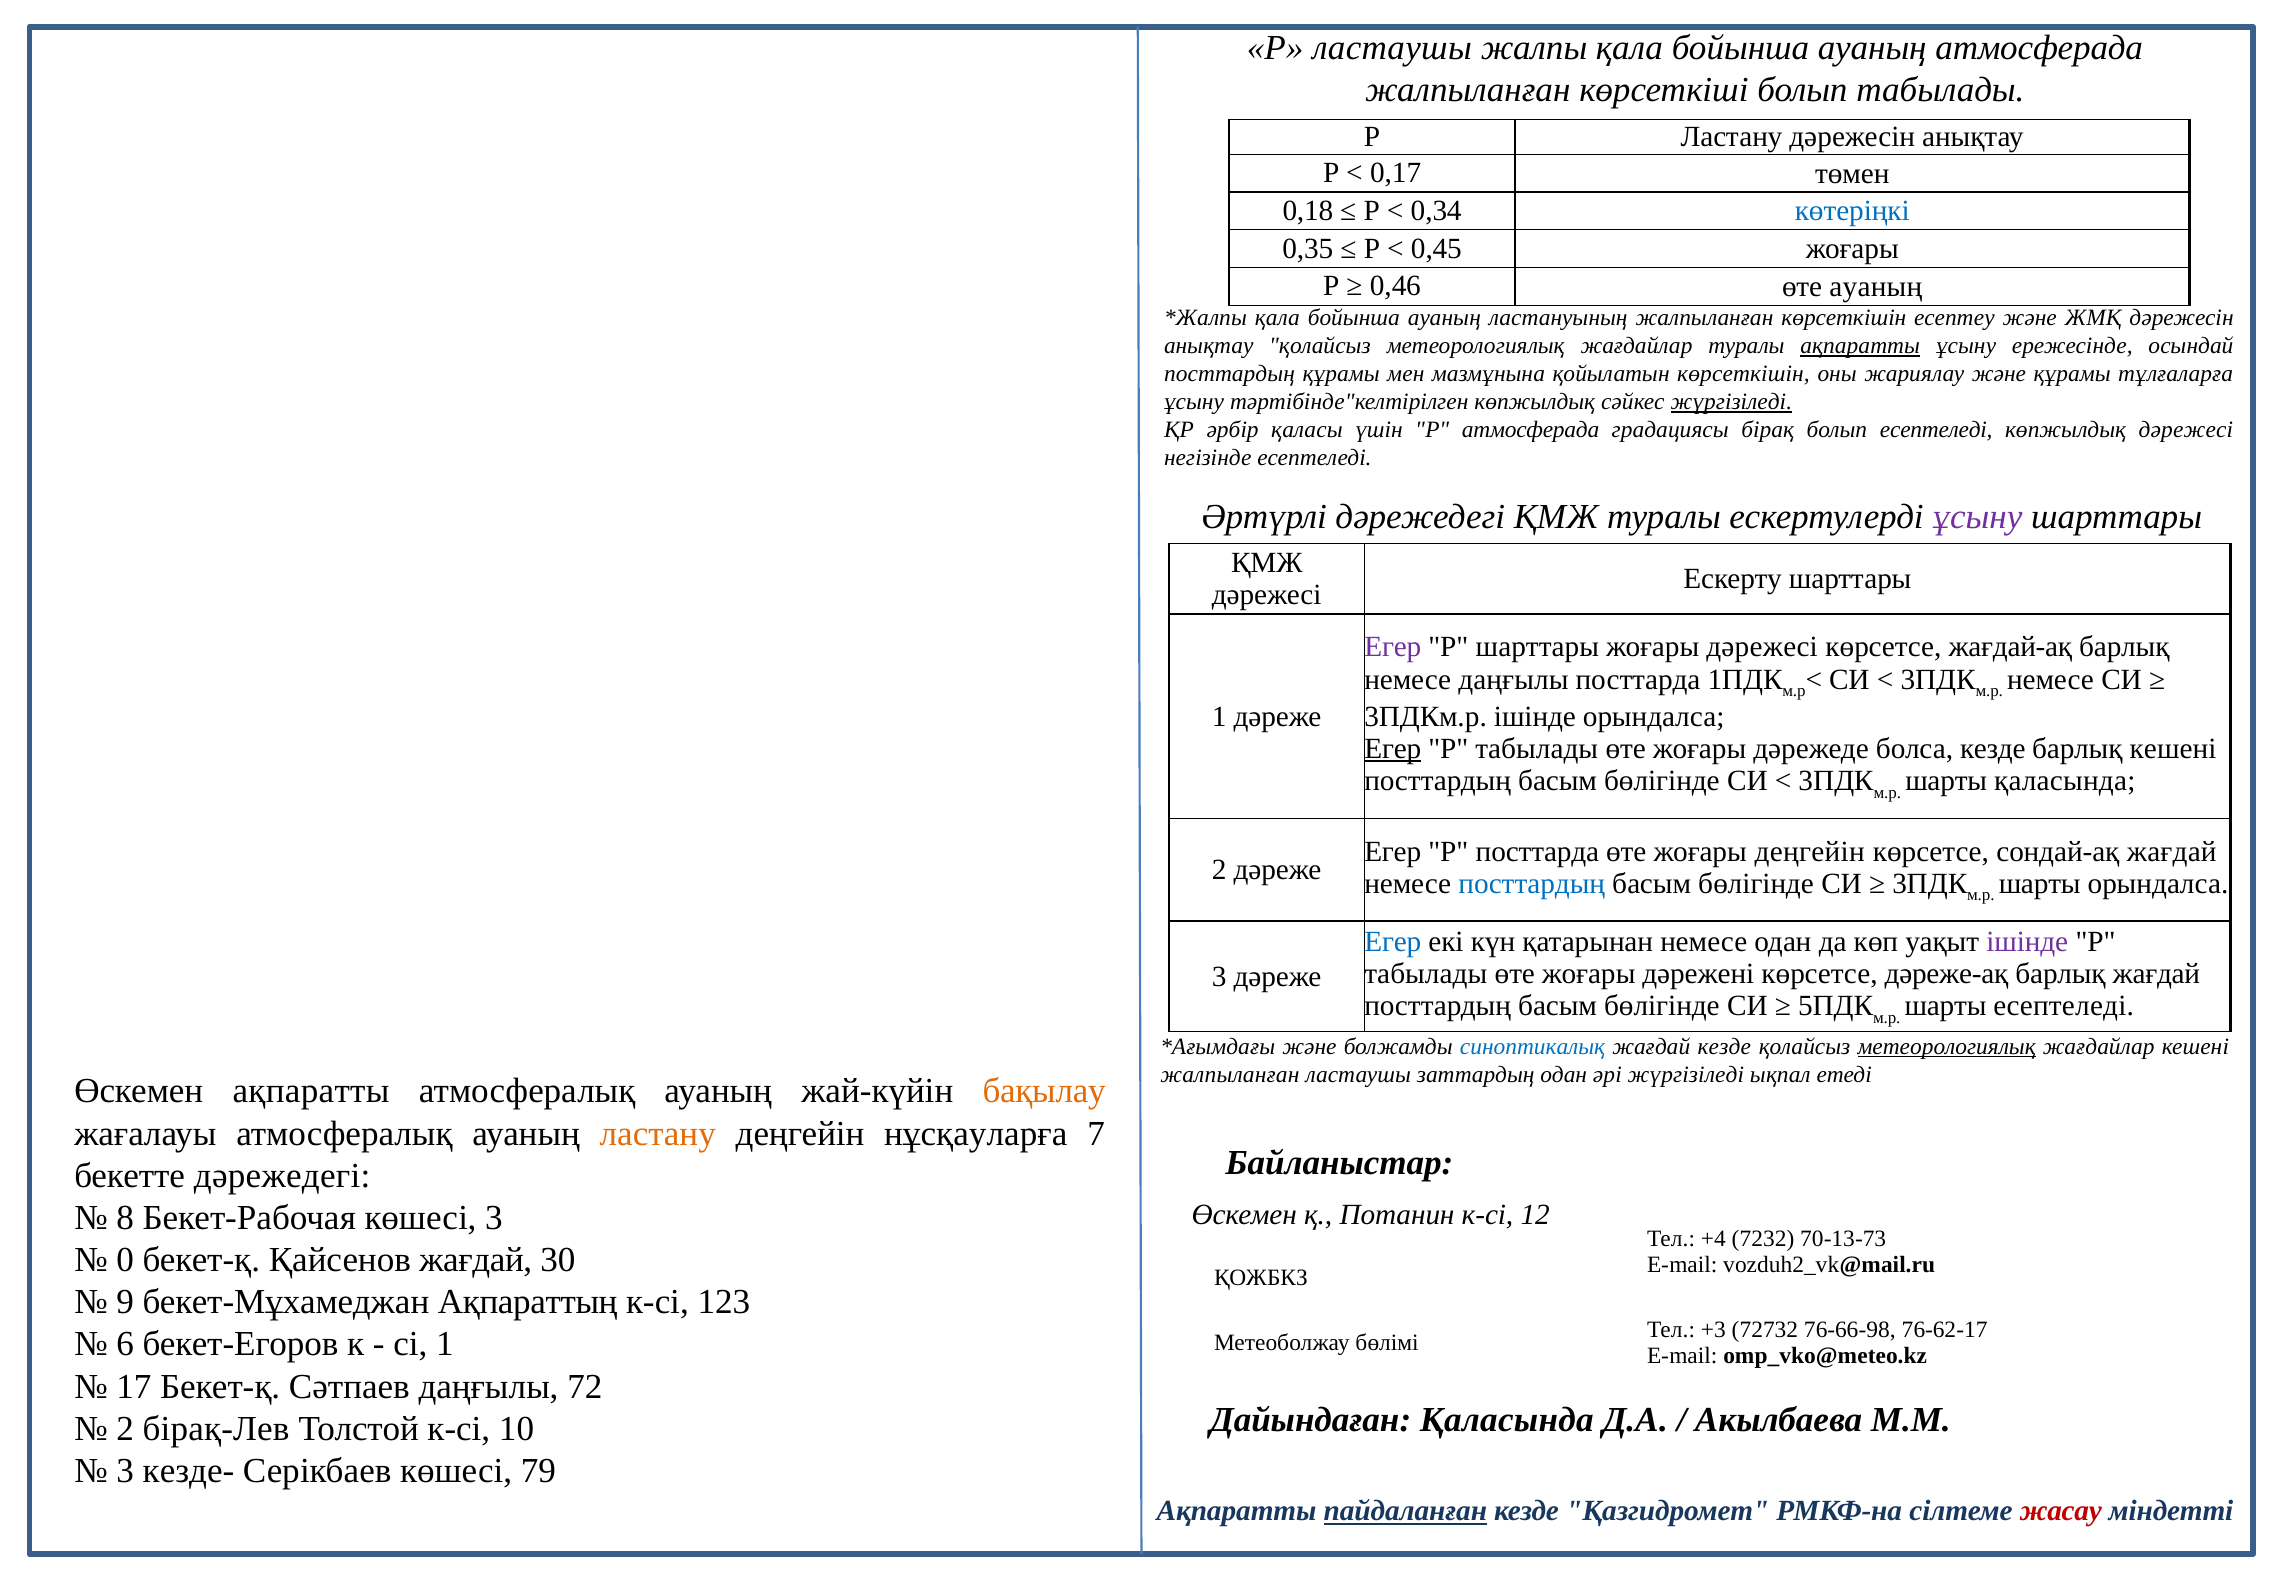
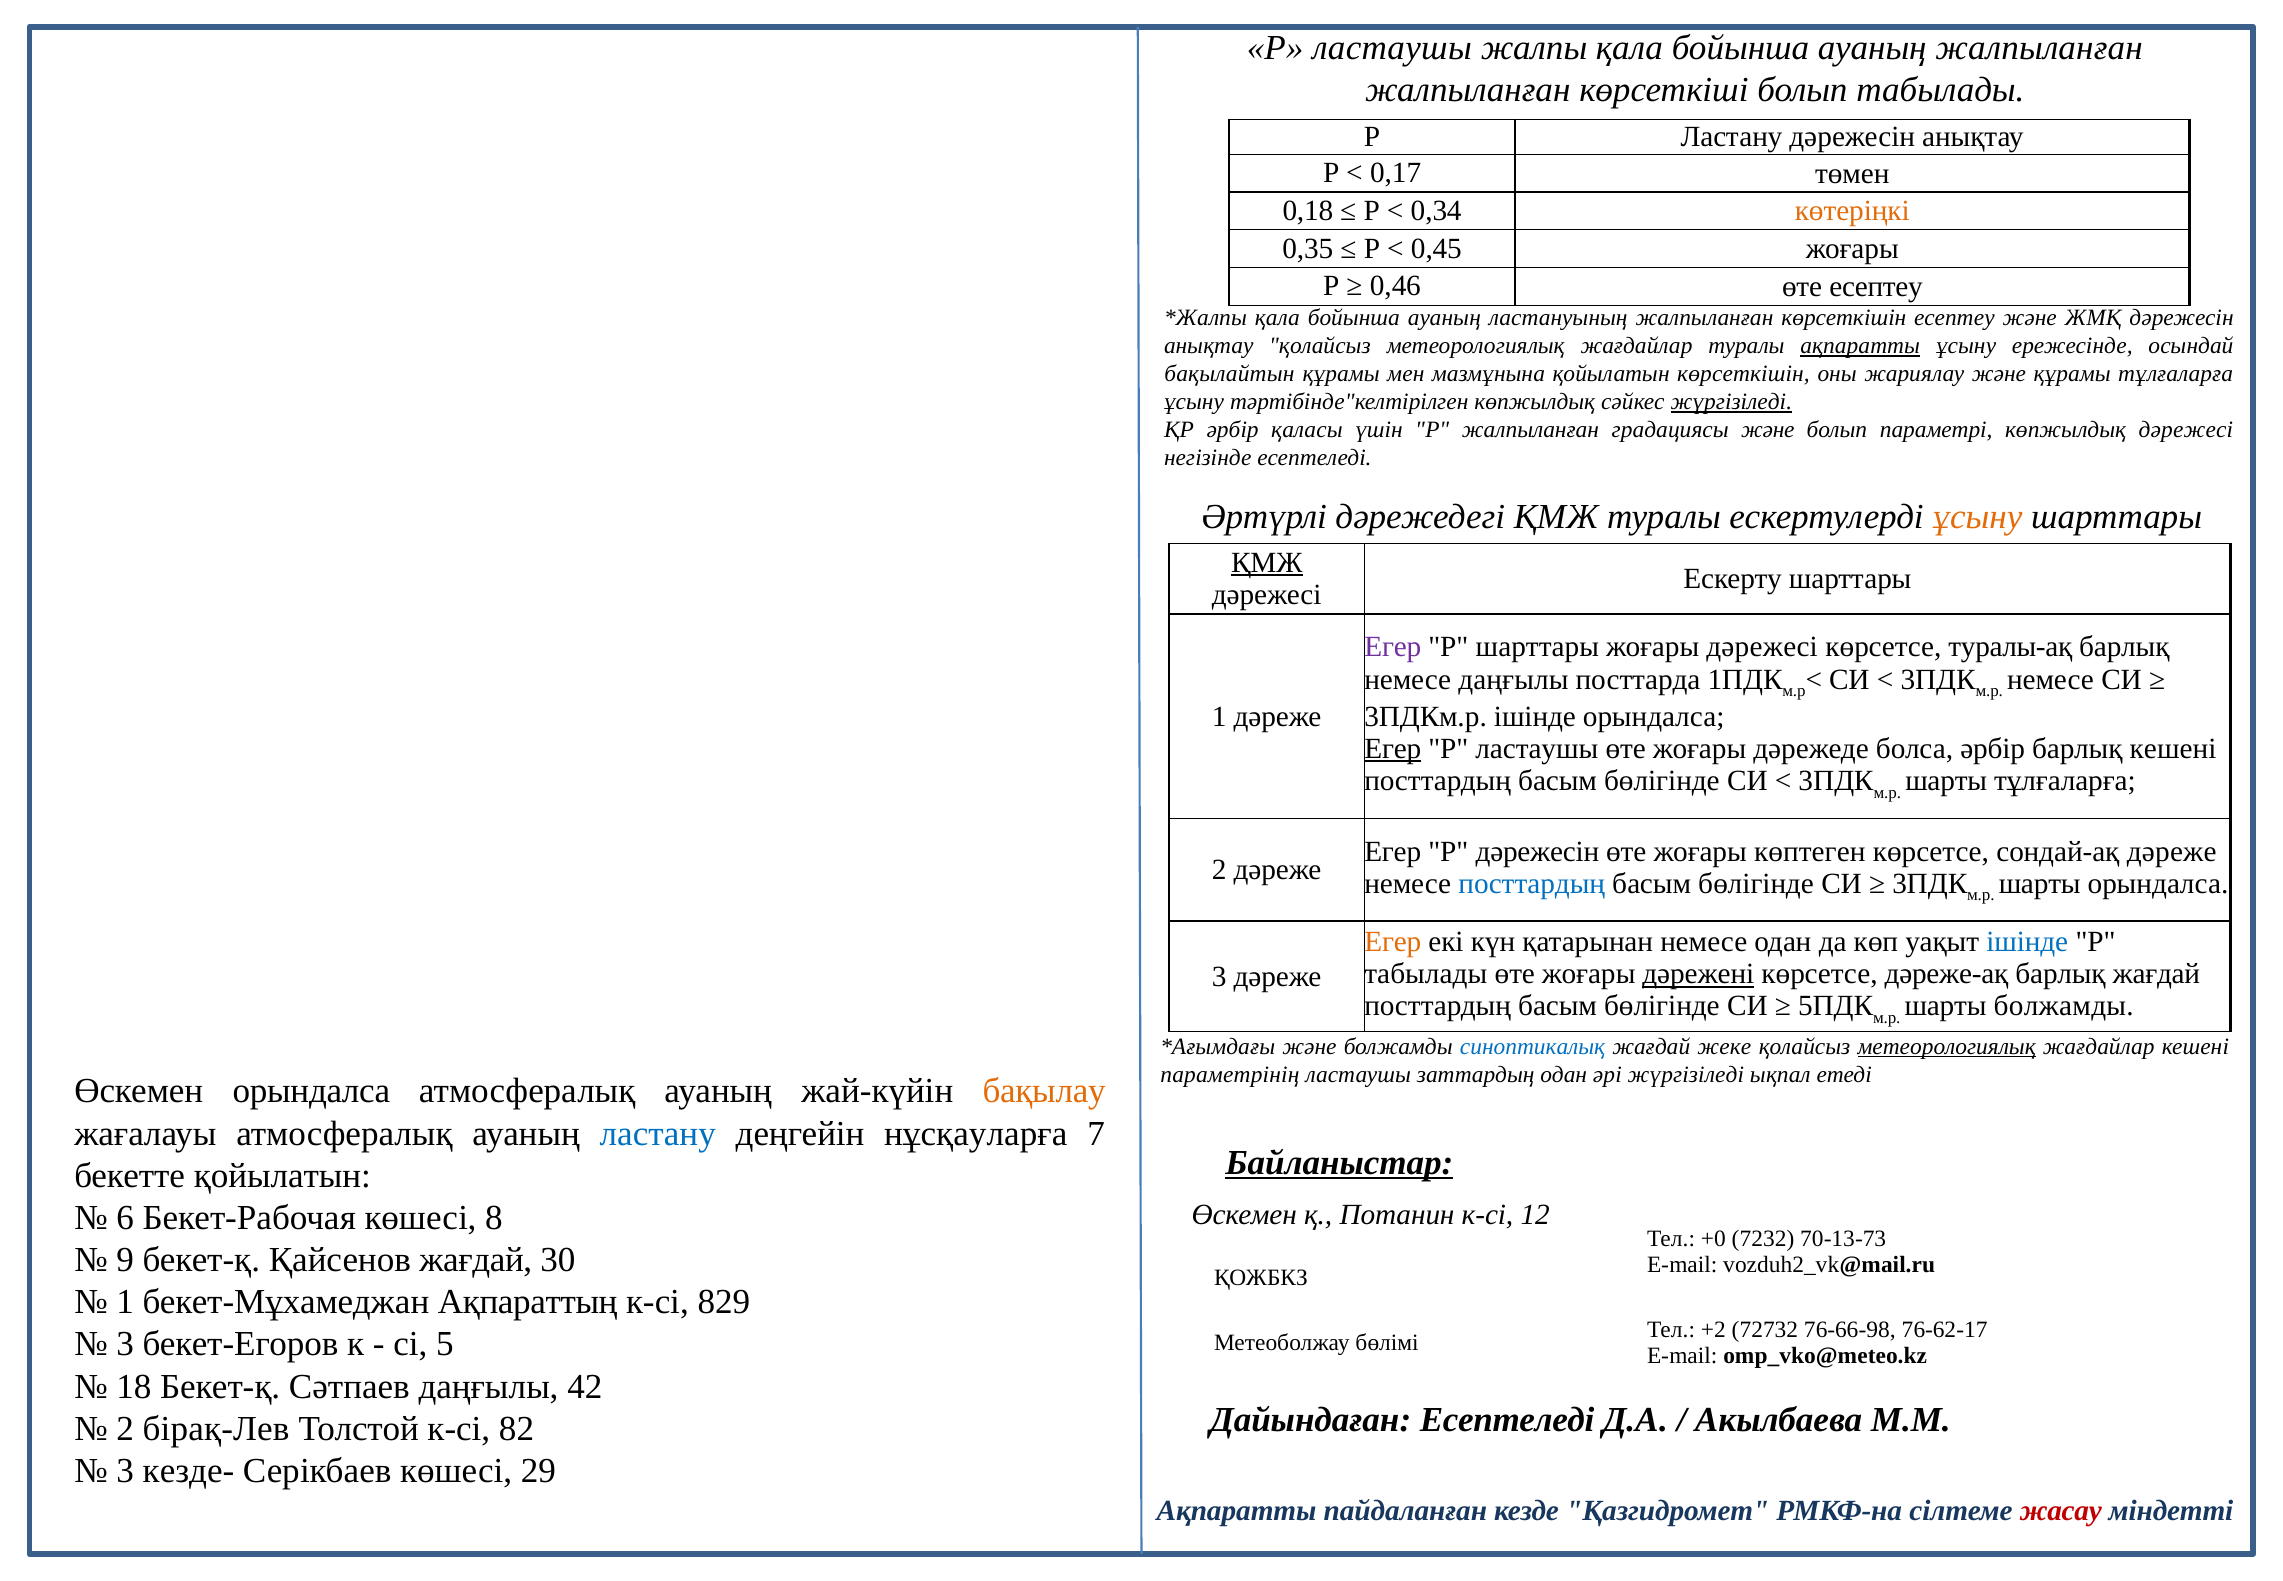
ауаның атмосферада: атмосферада -> жалпыланған
көтеріңкі colour: blue -> orange
өте ауаның: ауаның -> есептеу
посттардың at (1229, 374): посттардың -> бақылайтын
Р атмосферада: атмосферада -> жалпыланған
градациясы бірақ: бірақ -> және
болып есептеледі: есептеледі -> параметрі
ұсыну at (1977, 517) colour: purple -> orange
ҚМЖ at (1267, 563) underline: none -> present
жағдай-ақ: жағдай-ақ -> туралы-ақ
P табылады: табылады -> ластаушы
болса кезде: кезде -> әрбір
шарты қаласында: қаласында -> тұлғаларға
Р посттарда: посттарда -> дәрежесін
жоғары деңгейін: деңгейін -> көптеген
сондай-ақ жағдай: жағдай -> дәреже
Егер at (1393, 941) colour: blue -> orange
ішінде at (2027, 941) colour: purple -> blue
дәрежені underline: none -> present
шарты есептеледі: есептеледі -> болжамды
жағдай кезде: кезде -> жеке
жалпыланған at (1230, 1074): жалпыланған -> параметрінің
Өскемен ақпаратты: ақпаратты -> орындалса
ластану at (658, 1133) colour: orange -> blue
Байланыстар underline: none -> present
бекетте дәрежедегі: дәрежедегі -> қойылатын
8: 8 -> 6
көшесі 3: 3 -> 8
+4: +4 -> +0
0: 0 -> 9
9 at (125, 1302): 9 -> 1
123: 123 -> 829
+3: +3 -> +2
6 at (125, 1344): 6 -> 3
сі 1: 1 -> 5
17: 17 -> 18
72: 72 -> 42
Дайындаған Қаласында: Қаласында -> Есептеледі
10: 10 -> 82
79: 79 -> 29
пайдаланған underline: present -> none
